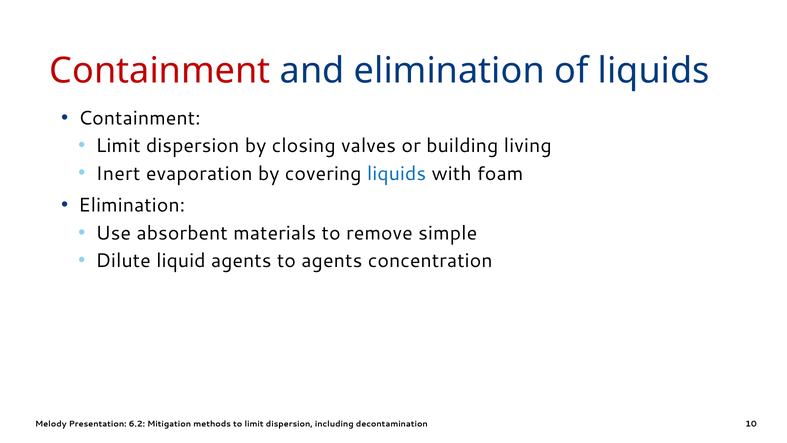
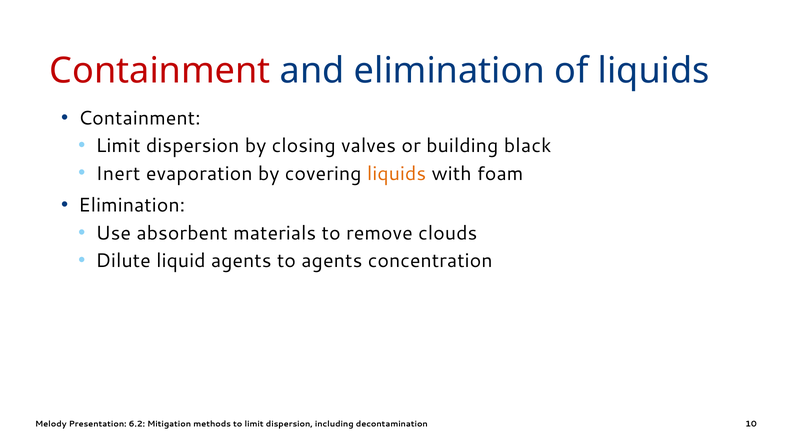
living: living -> black
liquids at (397, 173) colour: blue -> orange
simple: simple -> clouds
